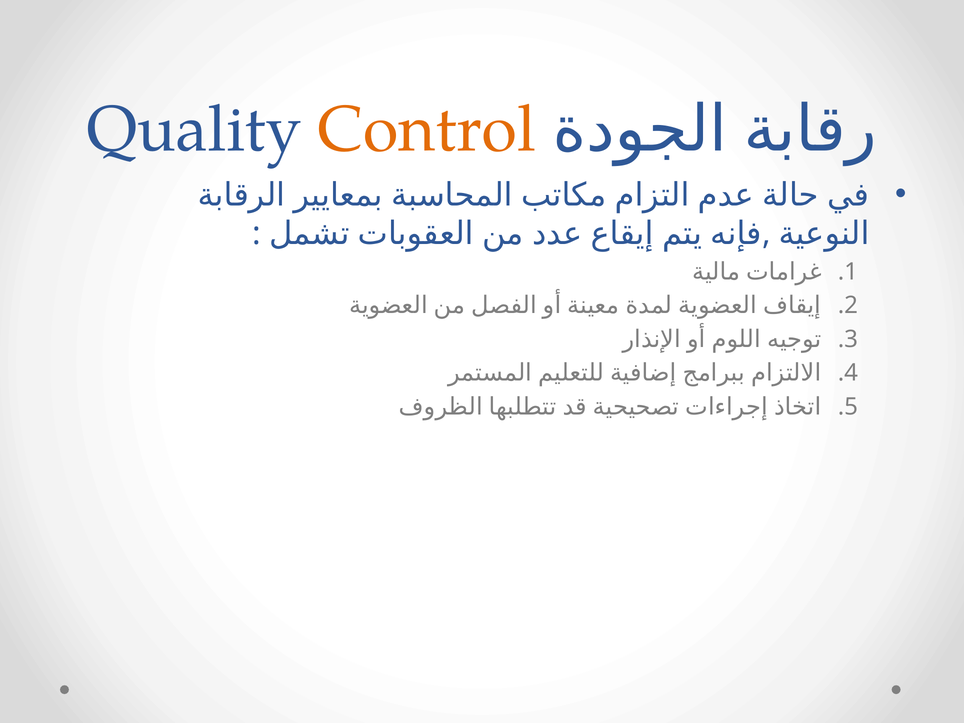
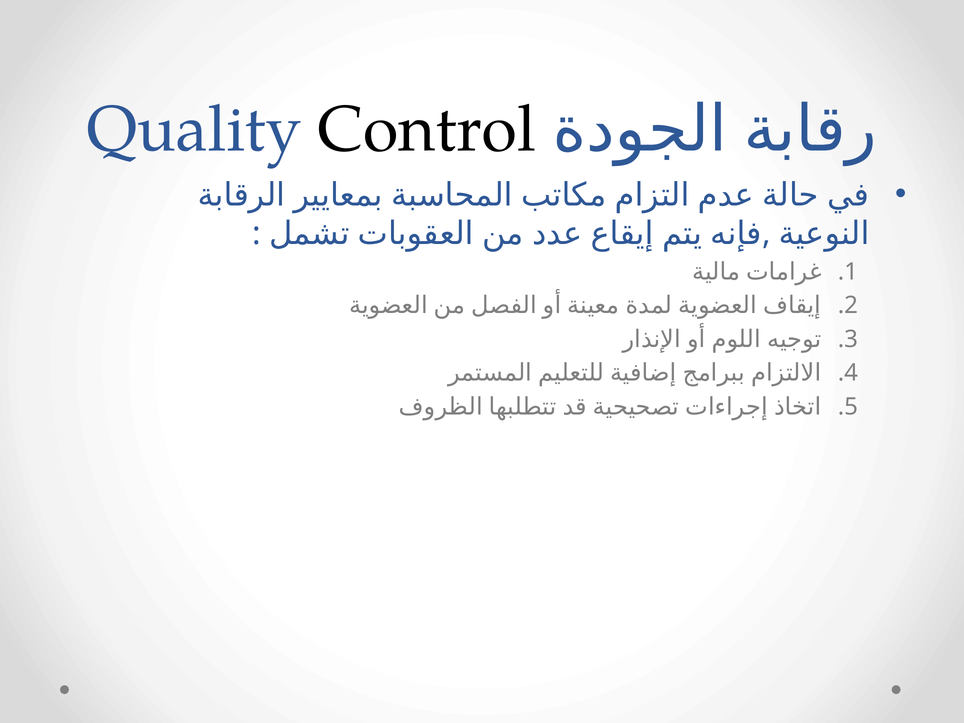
Control colour: orange -> black
